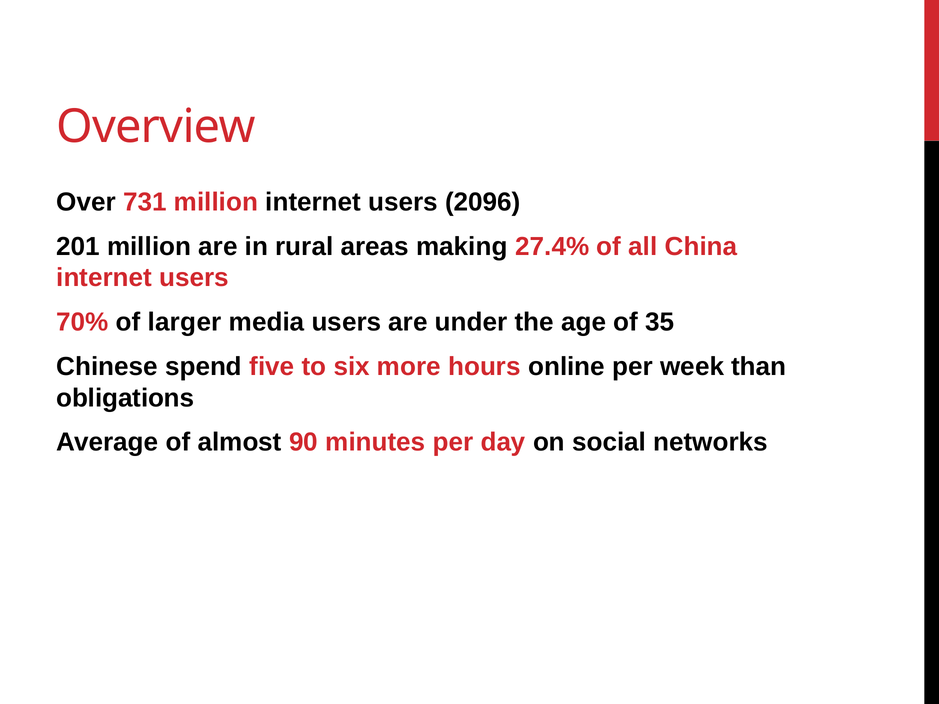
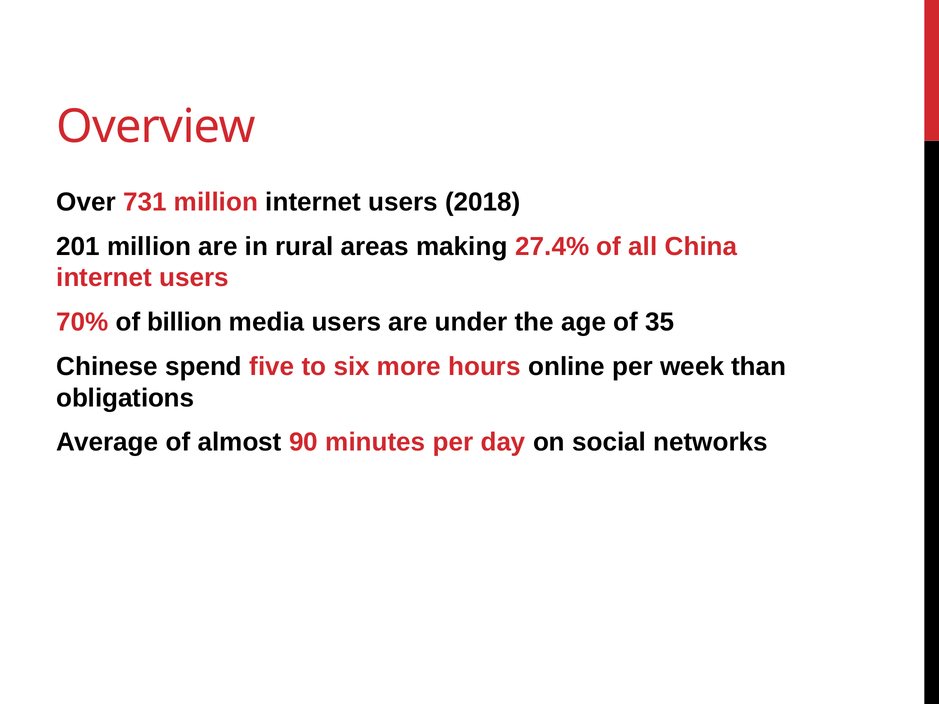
2096: 2096 -> 2018
larger: larger -> billion
